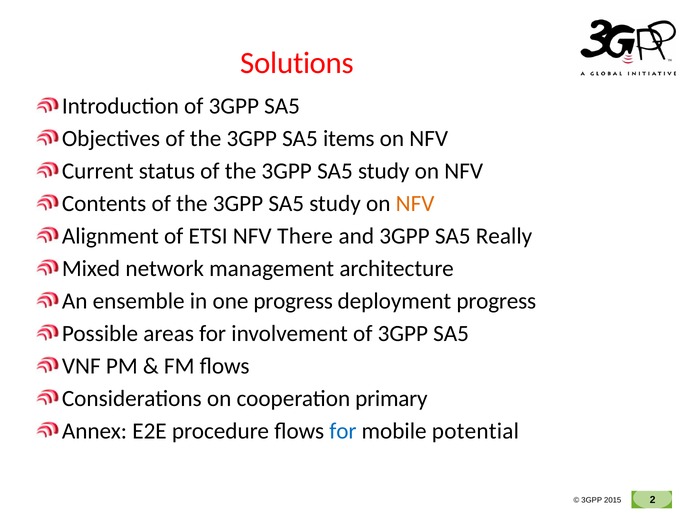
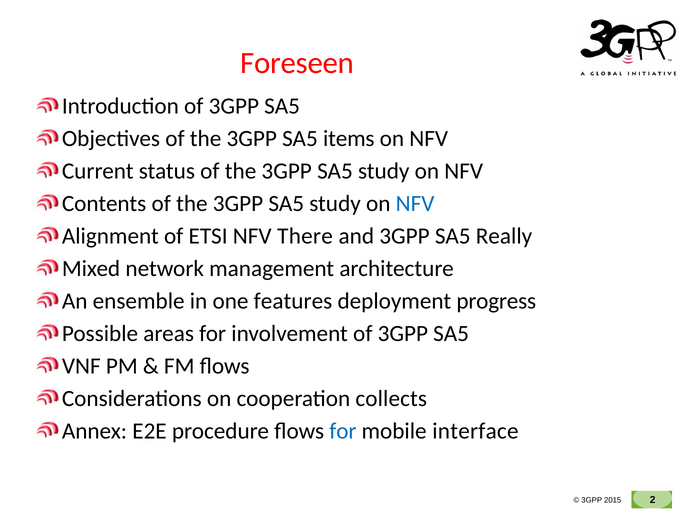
Solutions: Solutions -> Foreseen
NFV at (415, 204) colour: orange -> blue
one progress: progress -> features
primary: primary -> collects
potential: potential -> interface
